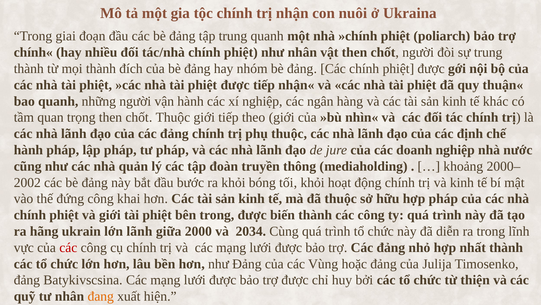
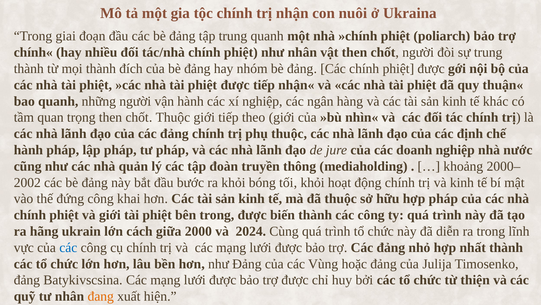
lớn lãnh: lãnh -> cách
2034: 2034 -> 2024
các at (68, 247) colour: red -> blue
